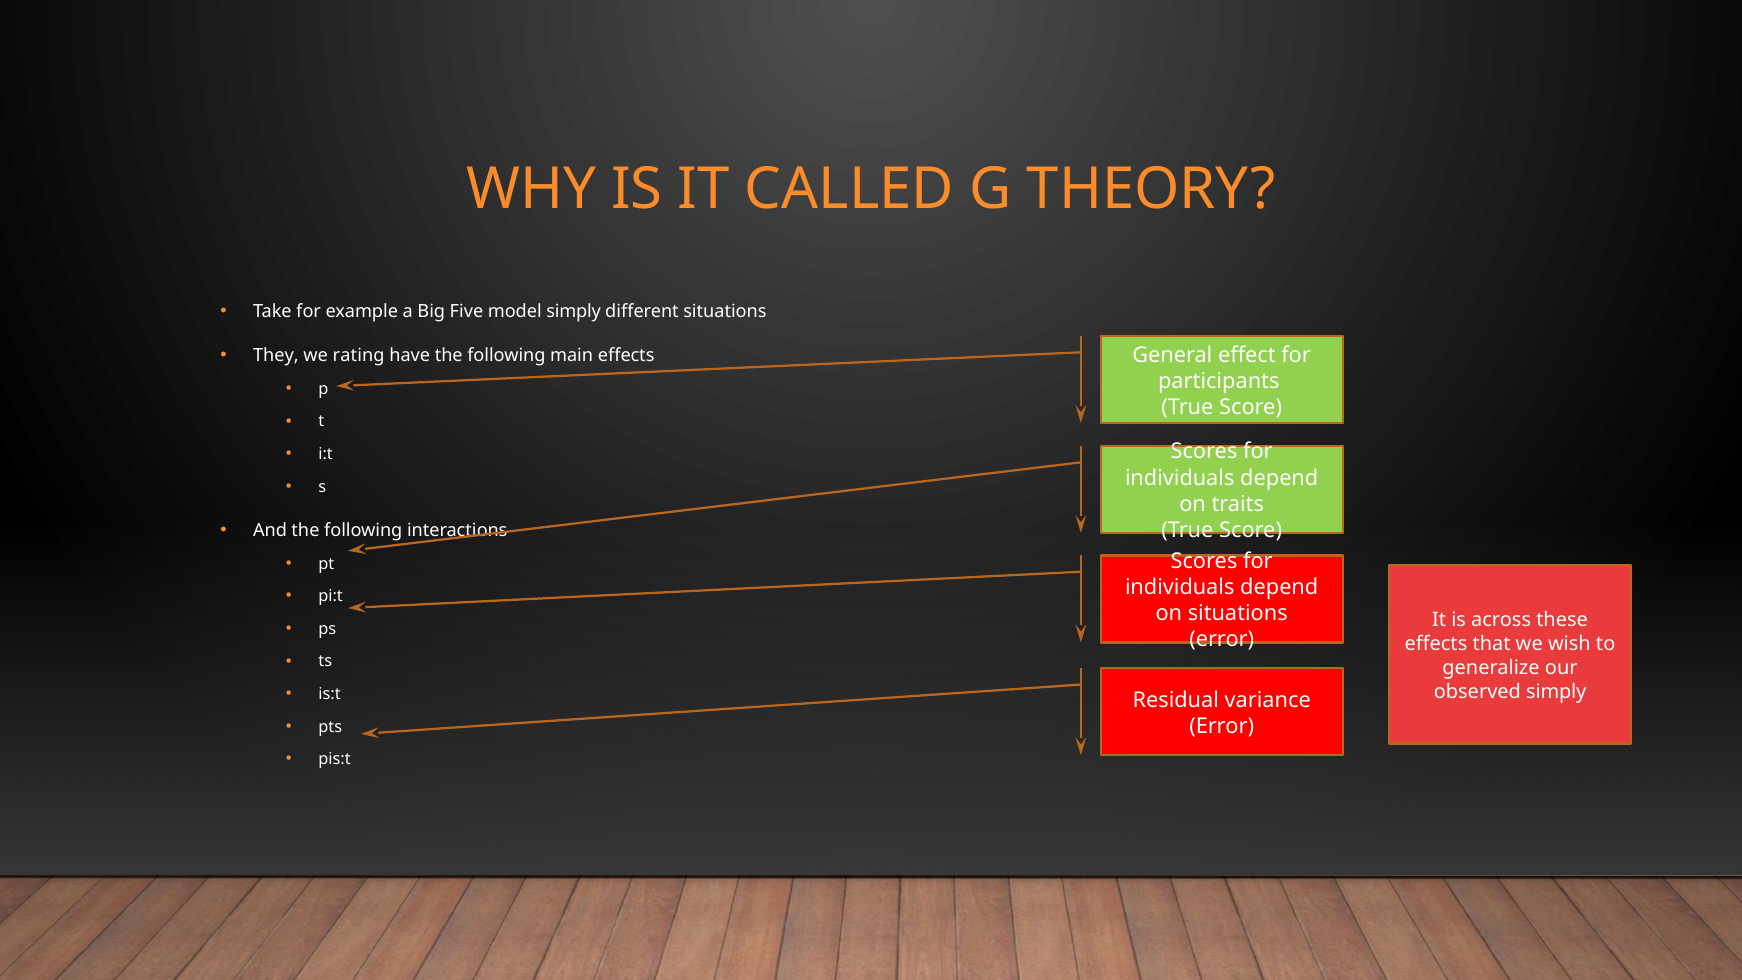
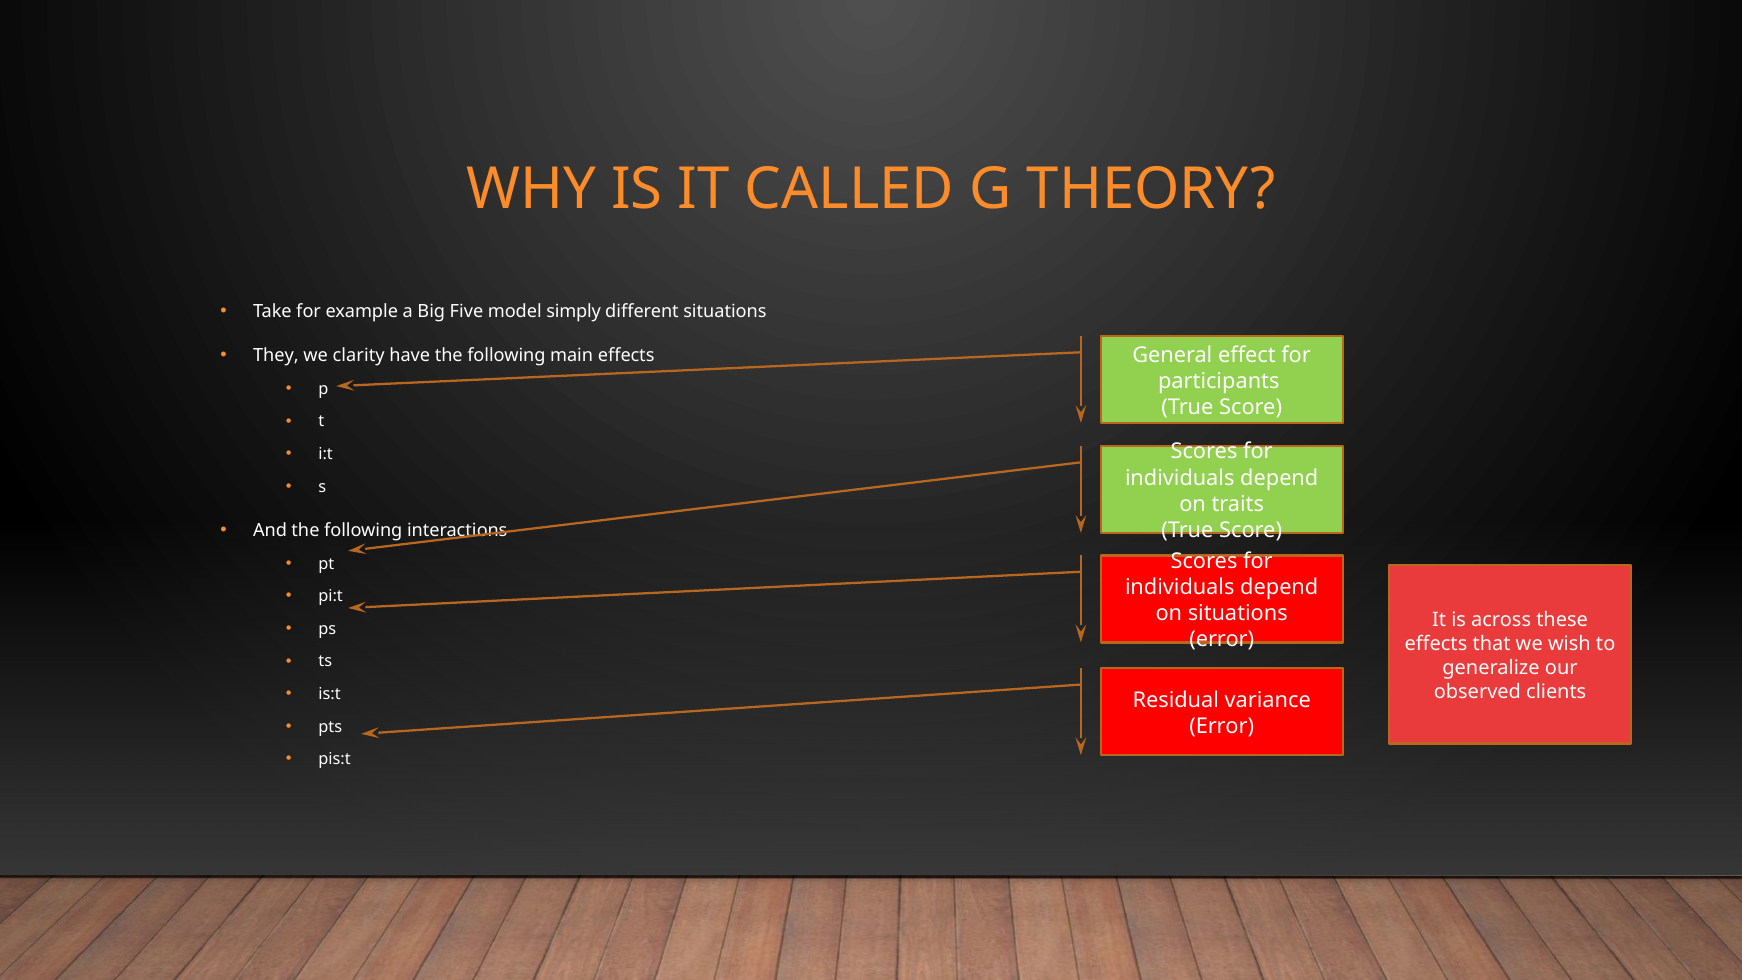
rating: rating -> clarity
observed simply: simply -> clients
